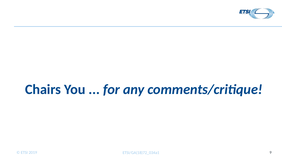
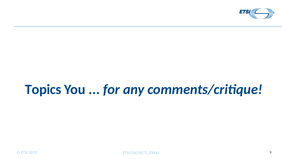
Chairs: Chairs -> Topics
